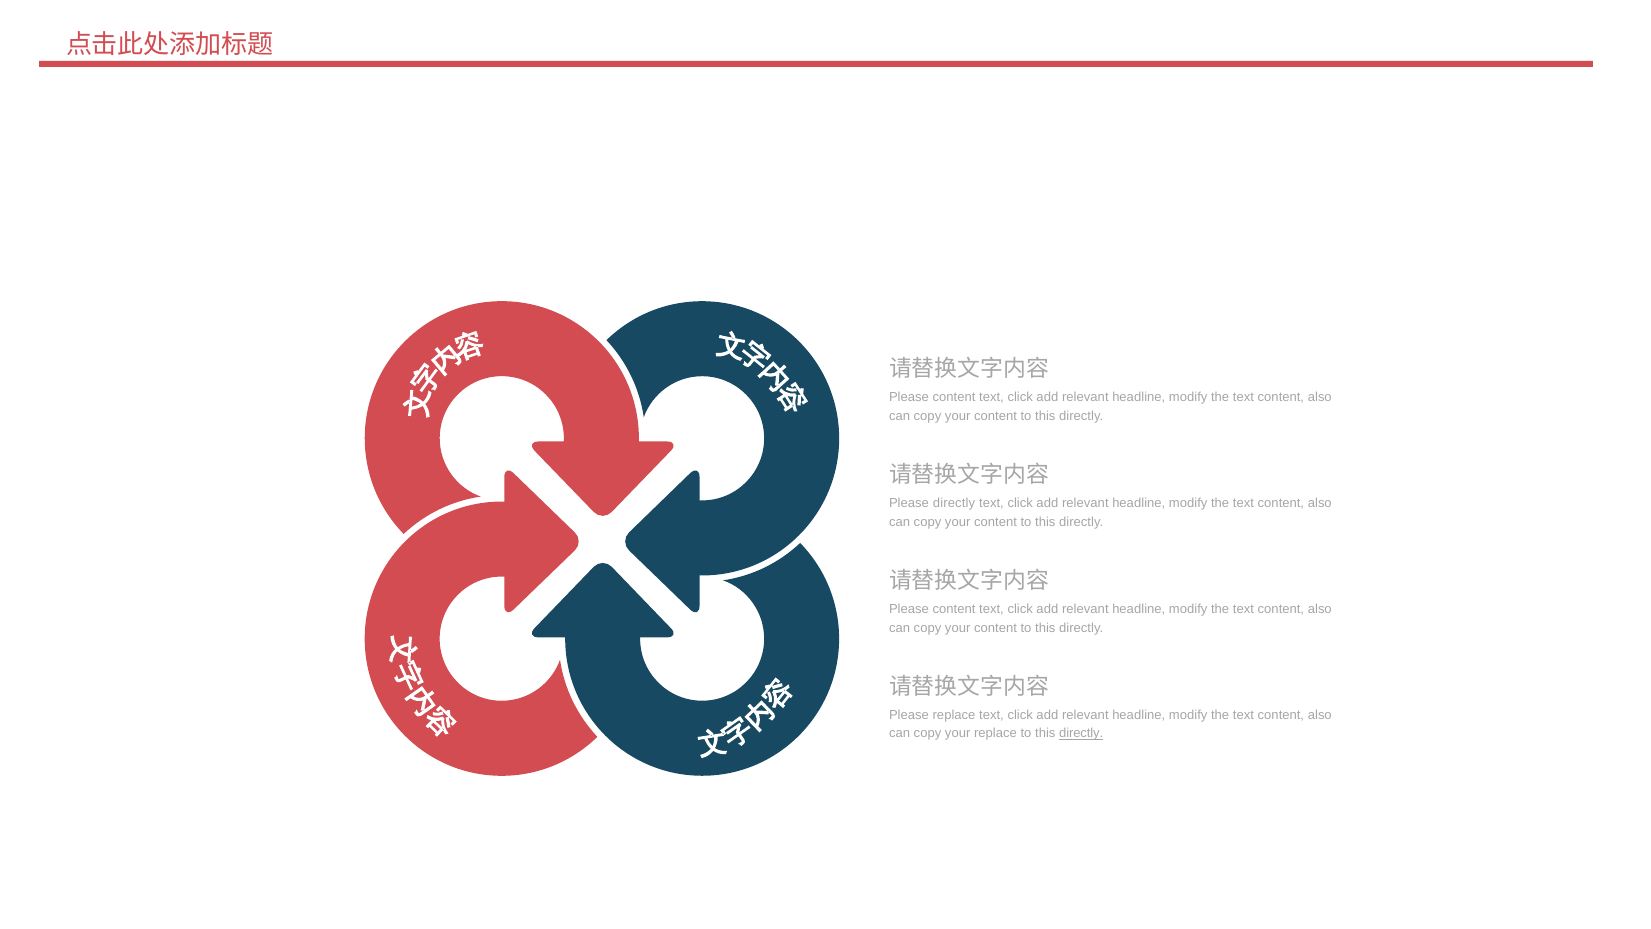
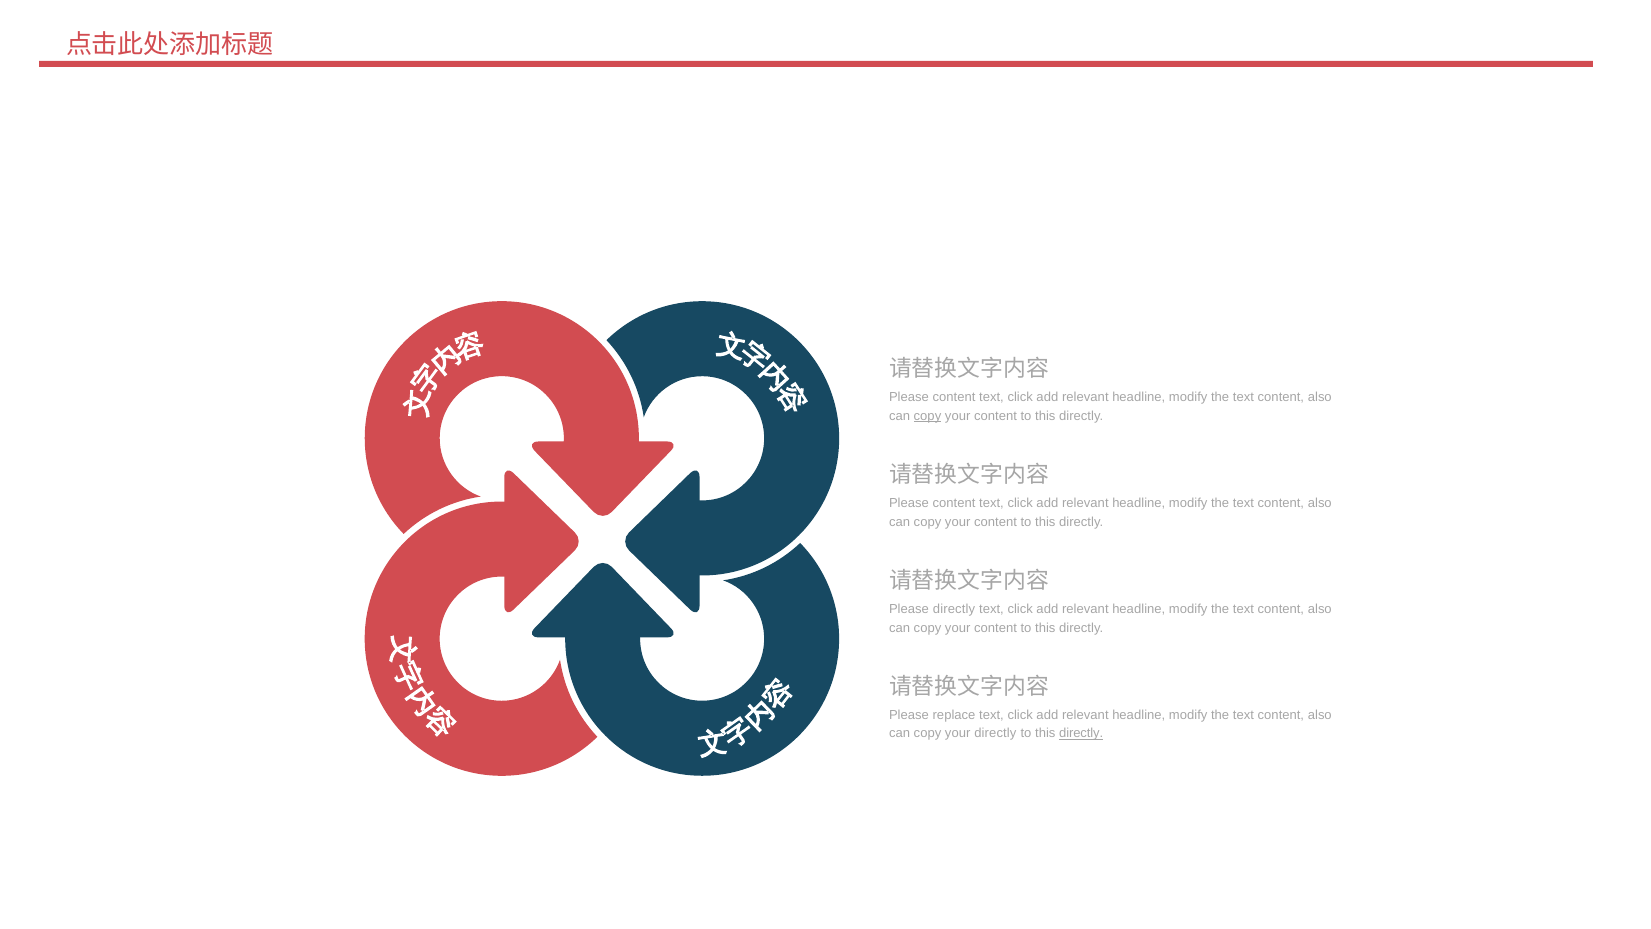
copy at (927, 416) underline: none -> present
directly at (954, 503): directly -> content
content at (954, 609): content -> directly
your replace: replace -> directly
